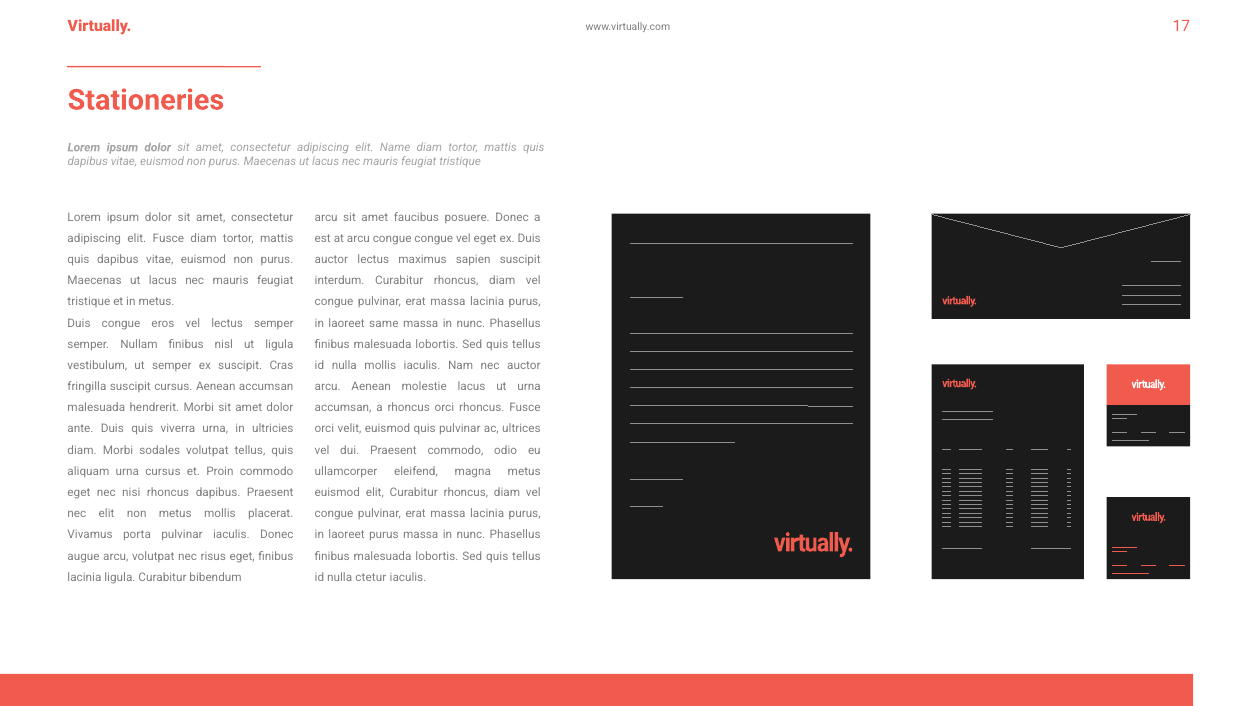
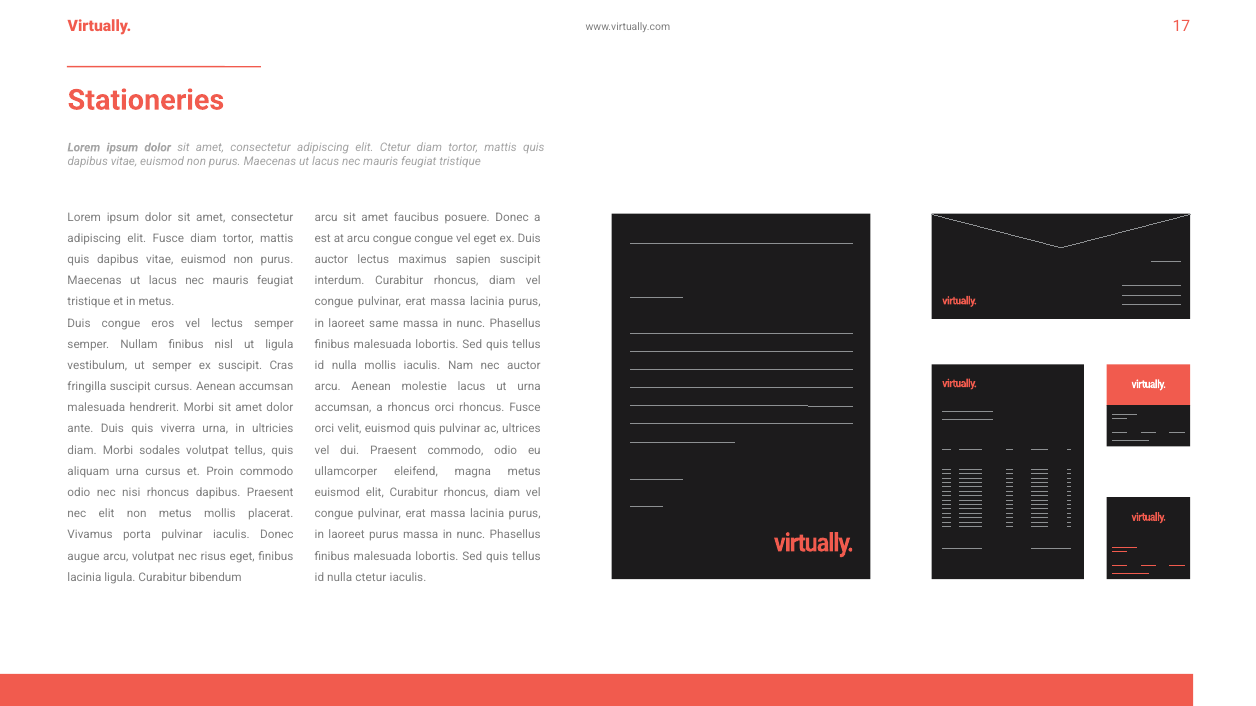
elit Name: Name -> Ctetur
eget at (79, 493): eget -> odio
